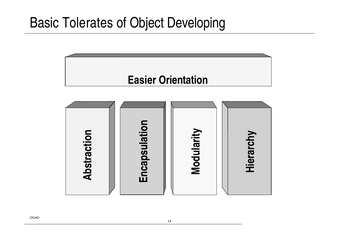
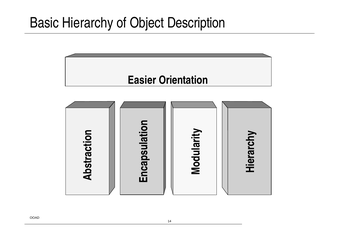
Tolerates: Tolerates -> Hierarchy
Developing: Developing -> Description
